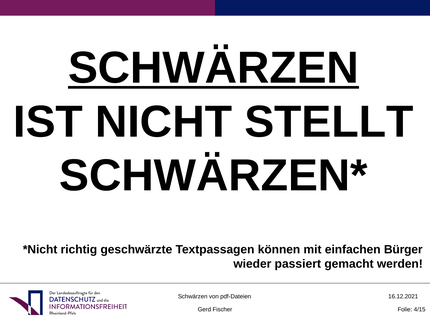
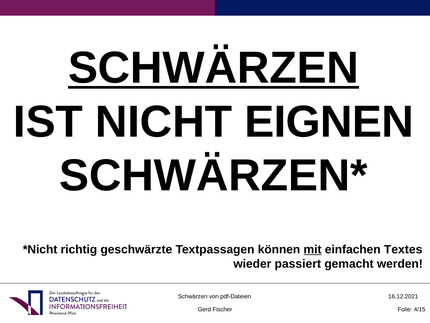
STELLT: STELLT -> EIGNEN
mit underline: none -> present
Bürger: Bürger -> Textes
